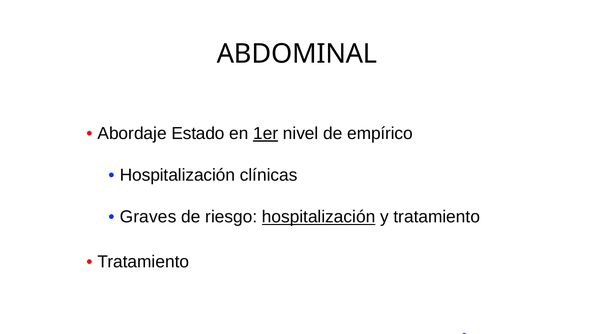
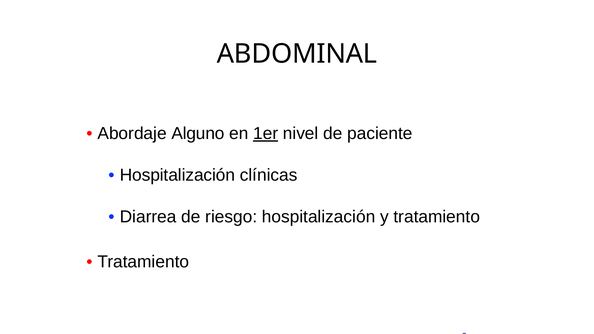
Estado: Estado -> Alguno
empírico: empírico -> paciente
Graves: Graves -> Diarrea
hospitalización at (319, 217) underline: present -> none
